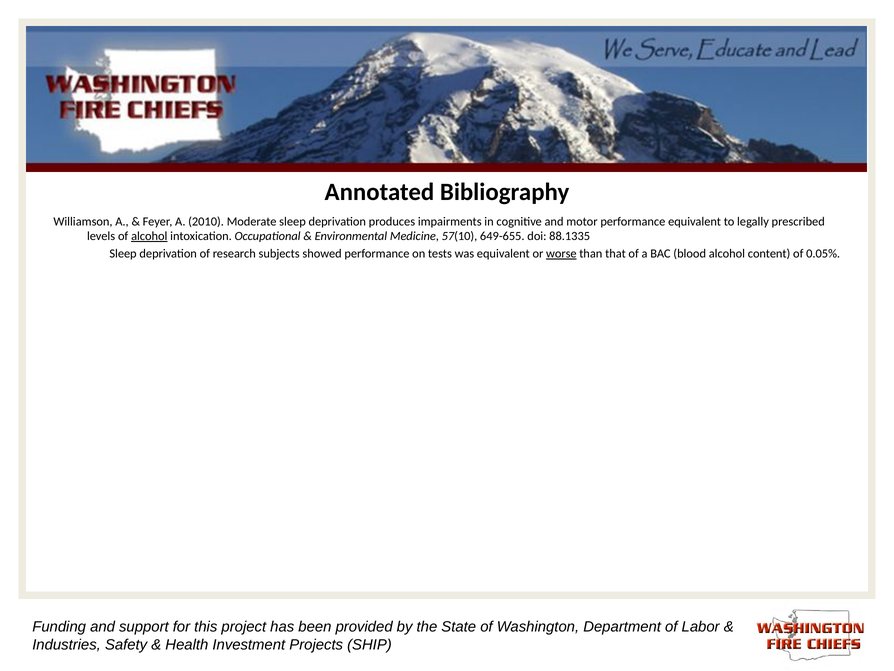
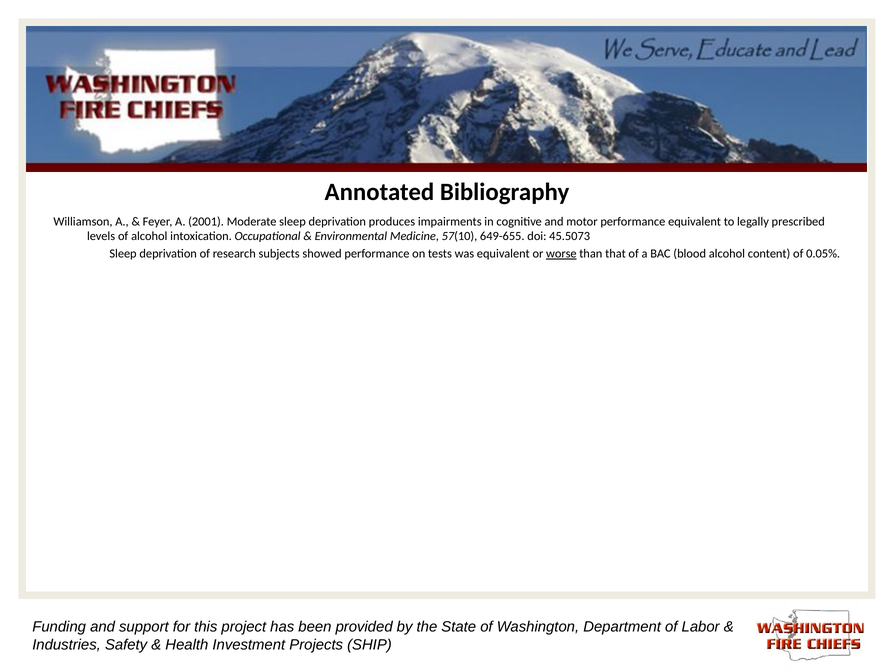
2010: 2010 -> 2001
alcohol at (149, 236) underline: present -> none
88.1335: 88.1335 -> 45.5073
